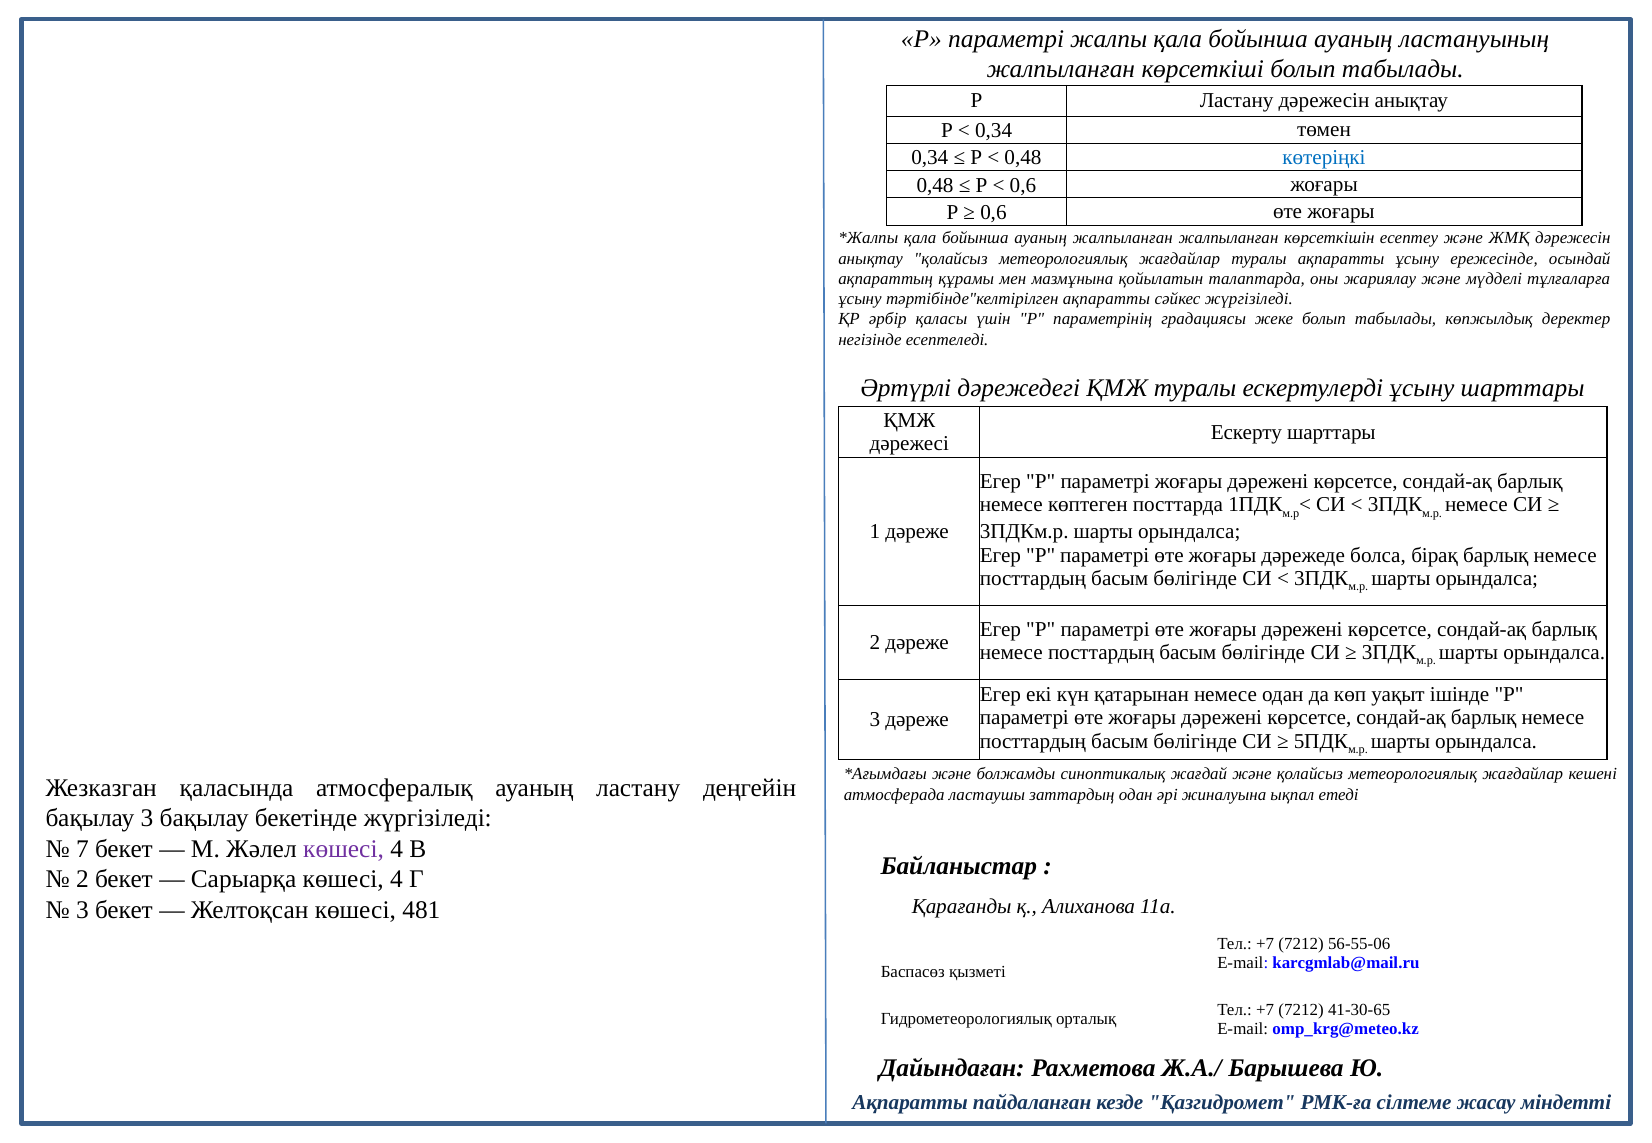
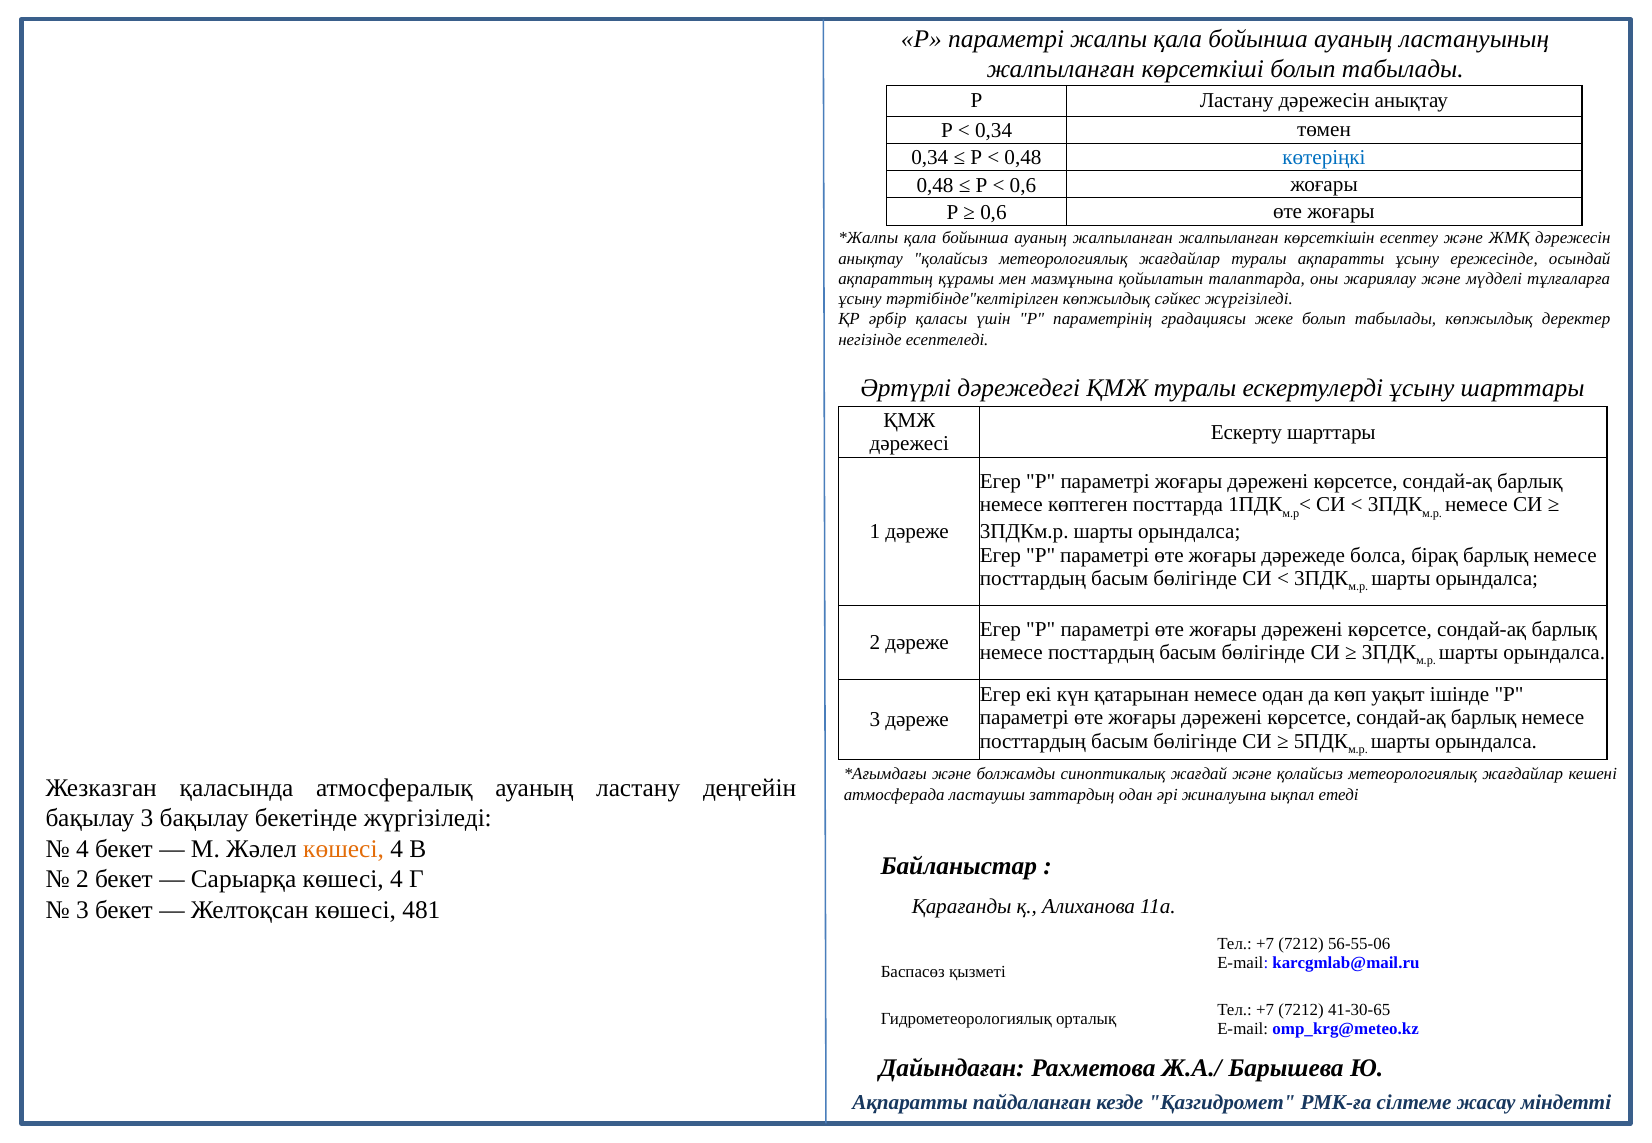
тәртібінде"келтірілген ақпаратты: ақпаратты -> көпжылдық
7 at (82, 849): 7 -> 4
көшесі at (344, 849) colour: purple -> orange
